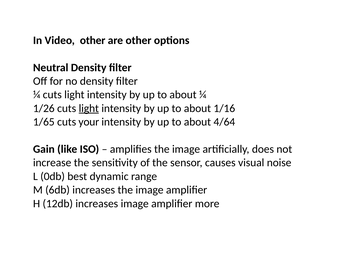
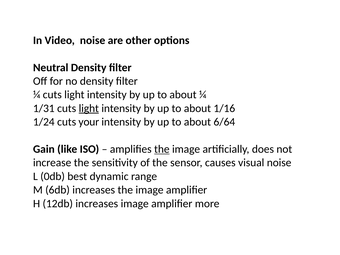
Video other: other -> noise
1/26: 1/26 -> 1/31
1/65: 1/65 -> 1/24
4/64: 4/64 -> 6/64
the at (162, 149) underline: none -> present
